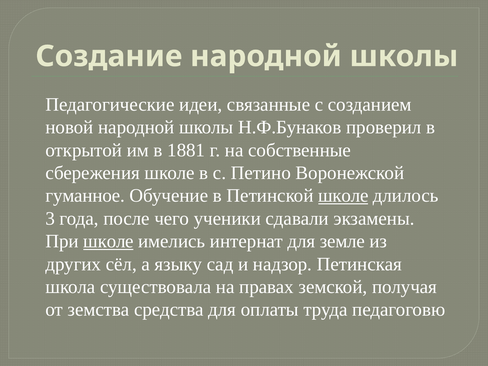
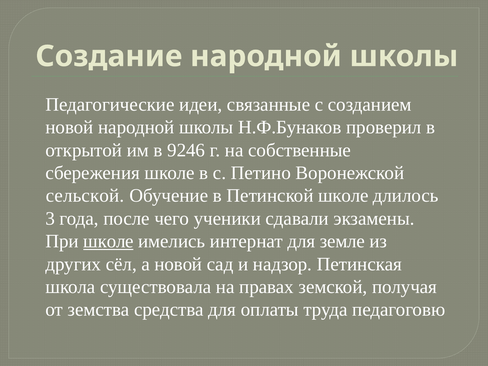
1881: 1881 -> 9246
гуманное: гуманное -> сельской
школе at (343, 196) underline: present -> none
а языку: языку -> новой
